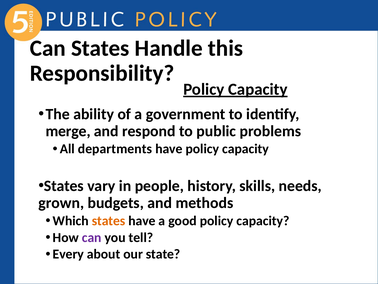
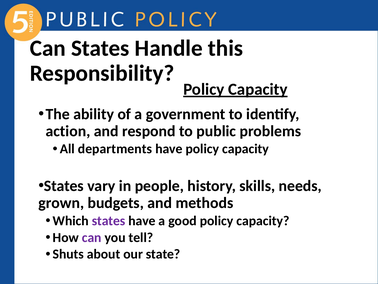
merge: merge -> action
states at (109, 220) colour: orange -> purple
Every: Every -> Shuts
